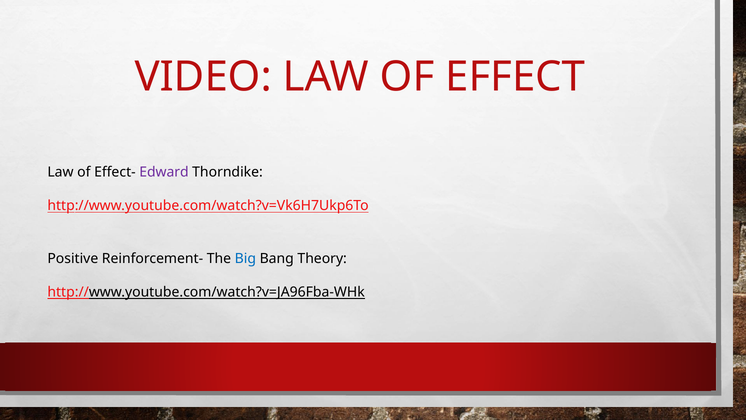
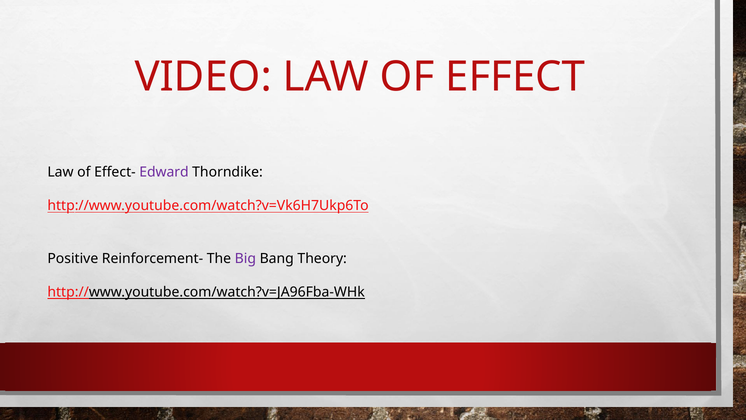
Big colour: blue -> purple
